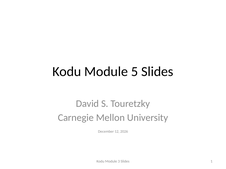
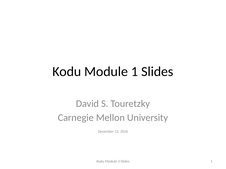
Module 5: 5 -> 1
